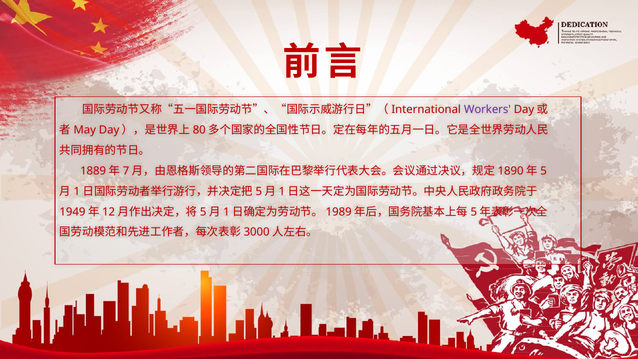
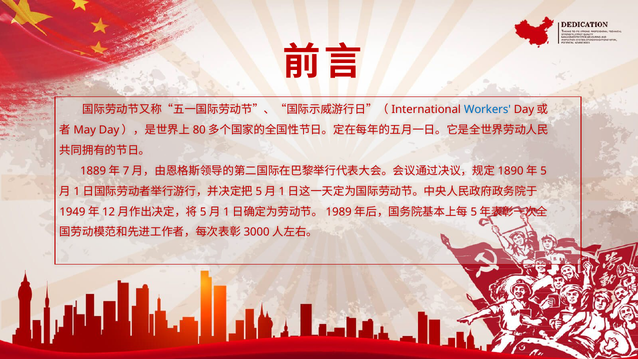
Workers colour: purple -> blue
